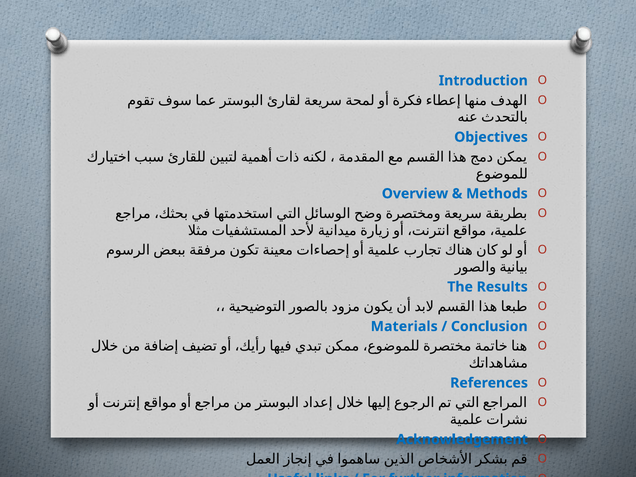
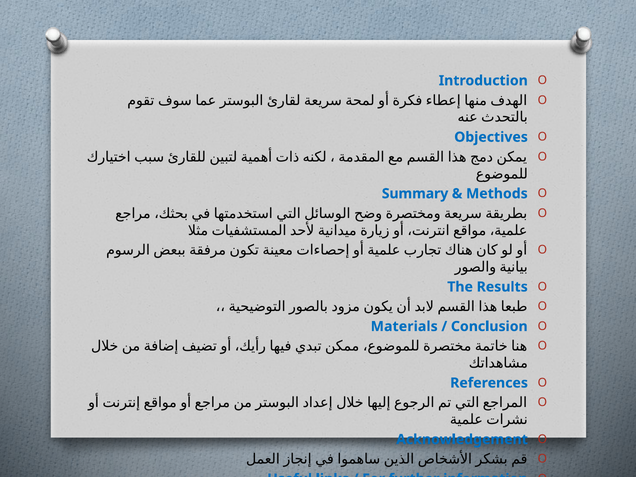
Overview: Overview -> Summary
